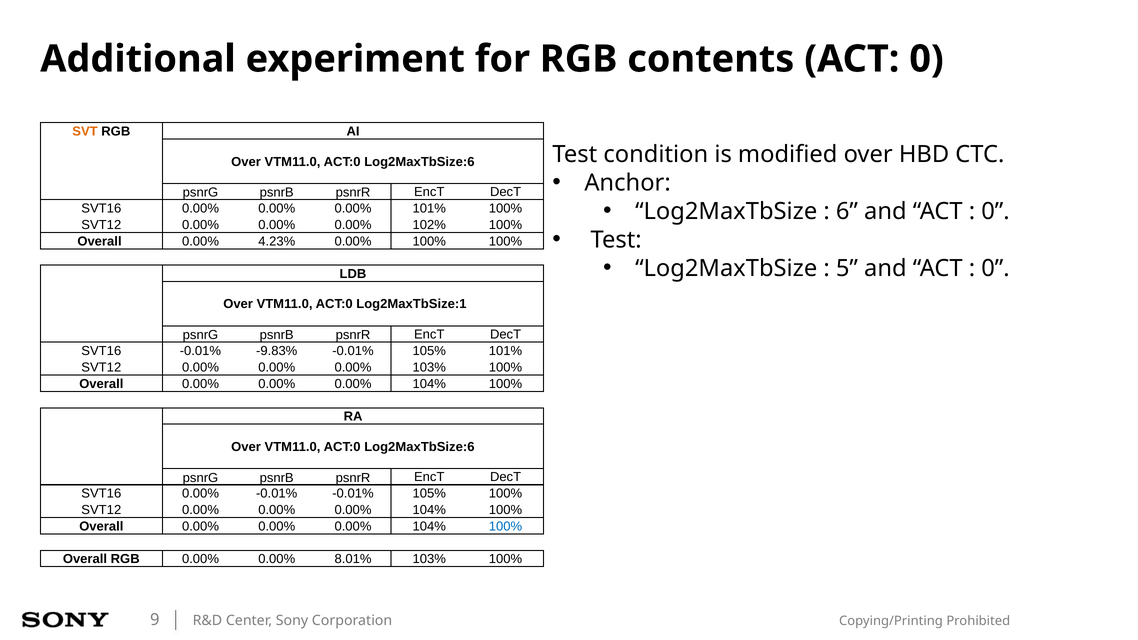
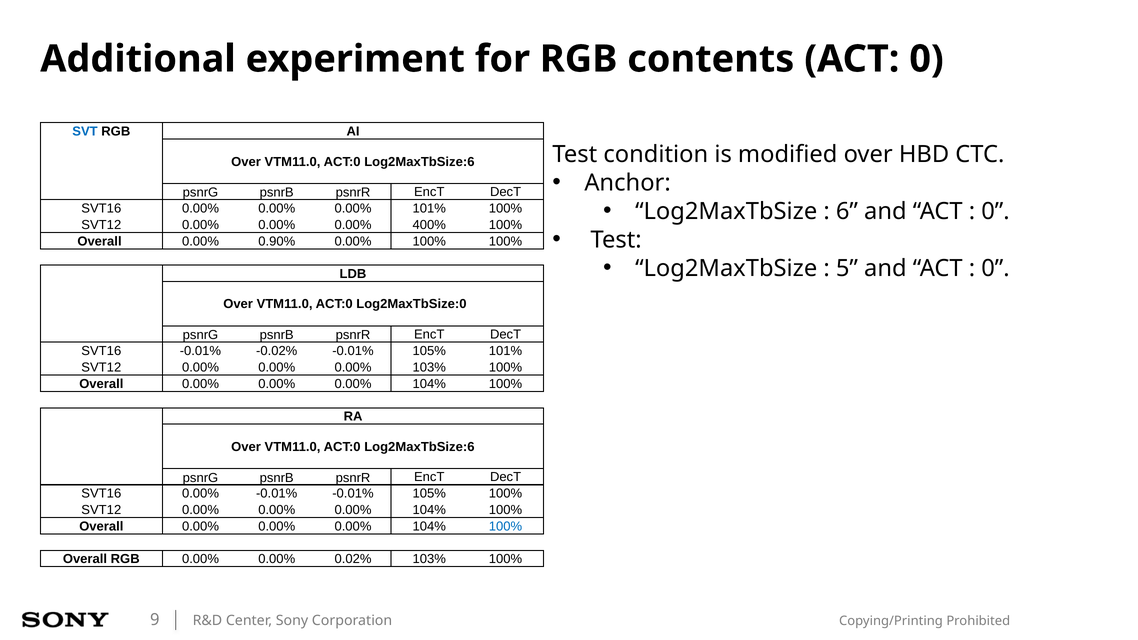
SVT colour: orange -> blue
102%: 102% -> 400%
4.23%: 4.23% -> 0.90%
Log2MaxTbSize:1: Log2MaxTbSize:1 -> Log2MaxTbSize:0
-9.83%: -9.83% -> -0.02%
8.01%: 8.01% -> 0.02%
